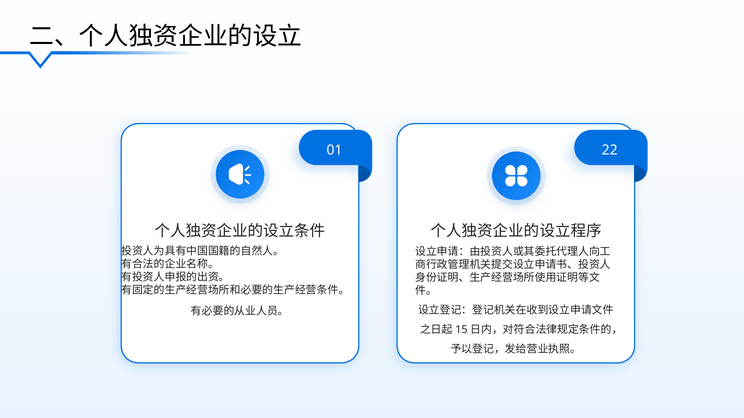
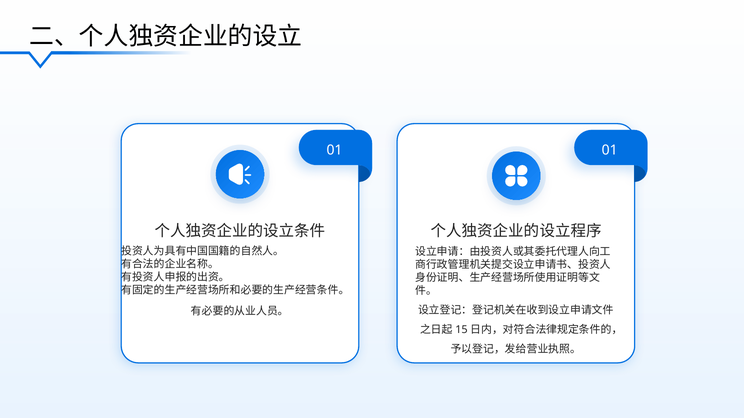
01 22: 22 -> 01
